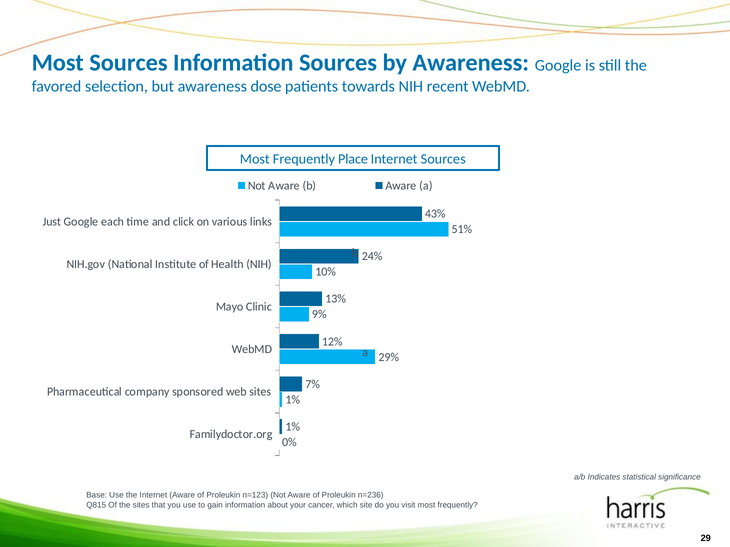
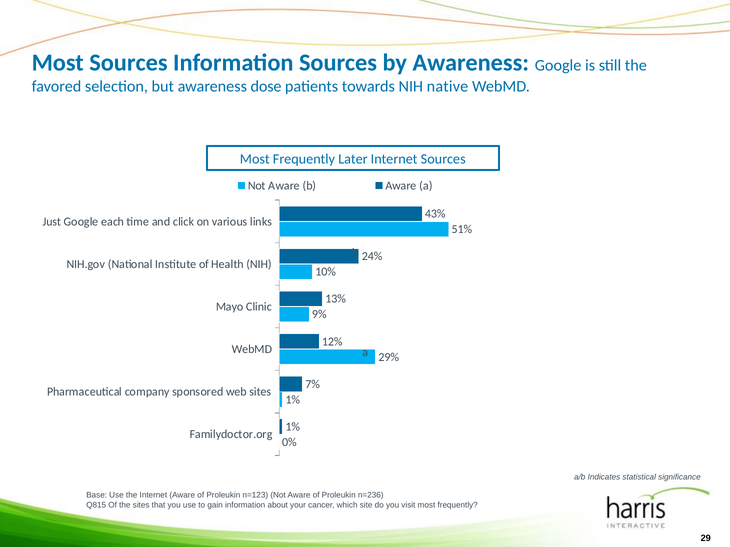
recent: recent -> native
Place: Place -> Later
